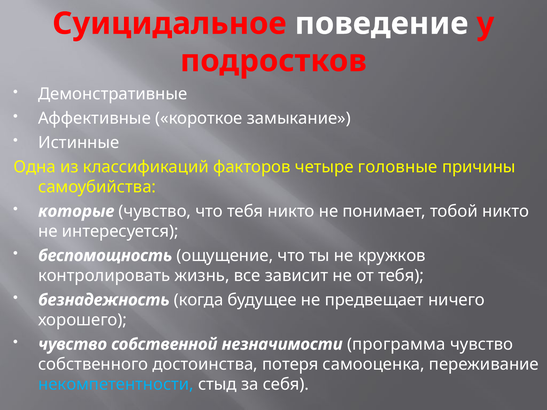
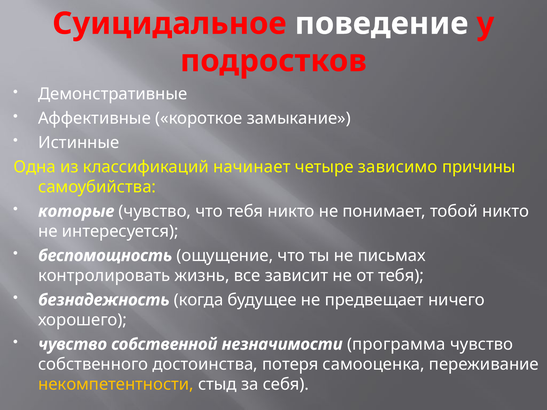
факторов: факторов -> начинает
головные: головные -> зависимо
кружков: кружков -> письмах
некомпетентности colour: light blue -> yellow
